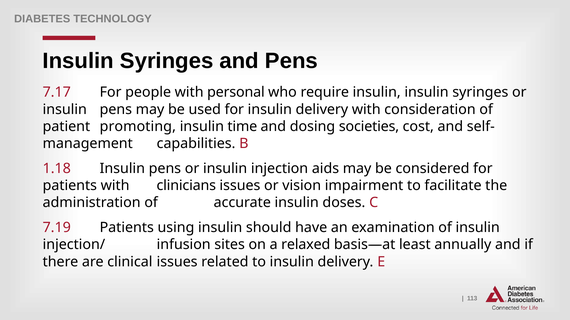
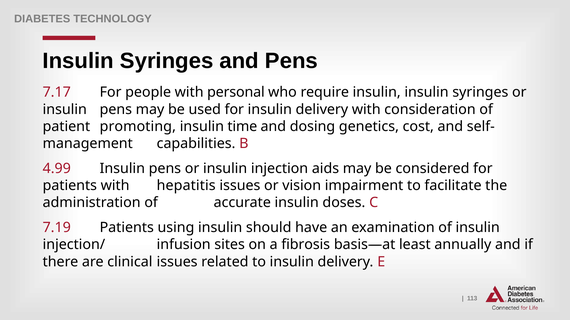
societies: societies -> genetics
1.18: 1.18 -> 4.99
clinicians: clinicians -> hepatitis
relaxed: relaxed -> fibrosis
